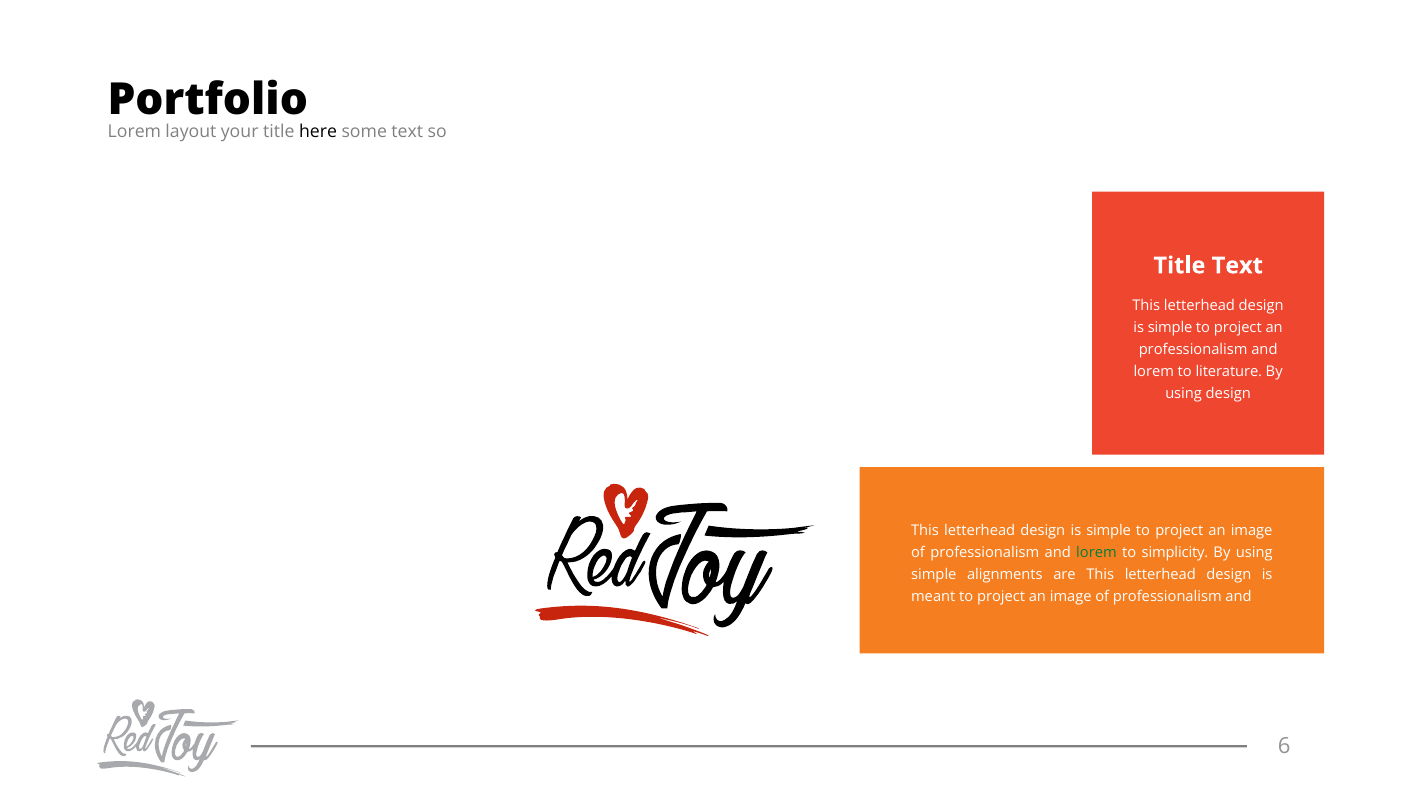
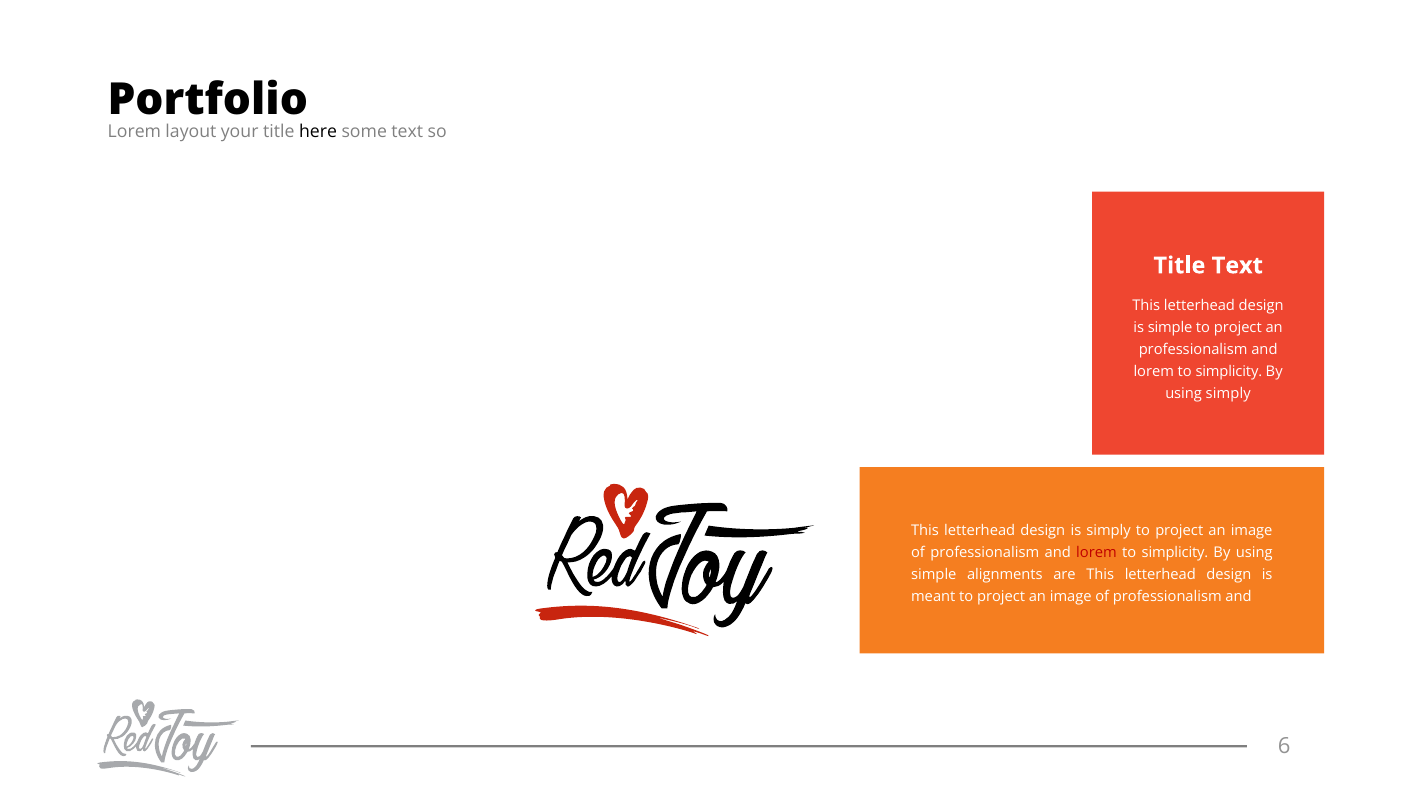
literature at (1229, 371): literature -> simplicity
using design: design -> simply
simple at (1109, 530): simple -> simply
lorem at (1096, 552) colour: green -> red
